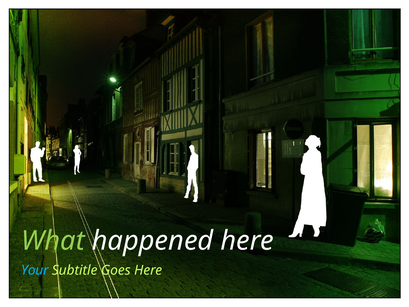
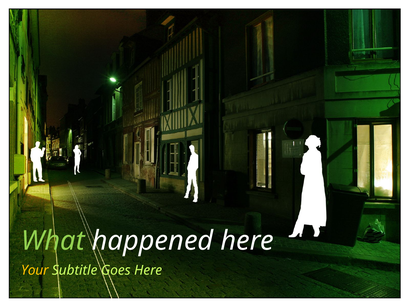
Your colour: light blue -> yellow
